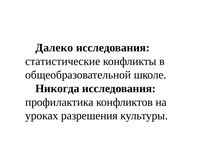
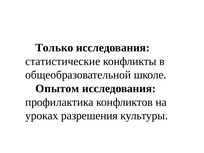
Далеко: Далеко -> Только
Никогда: Никогда -> Опытом
